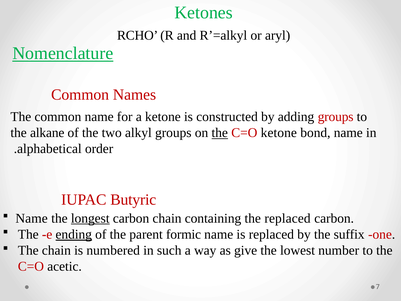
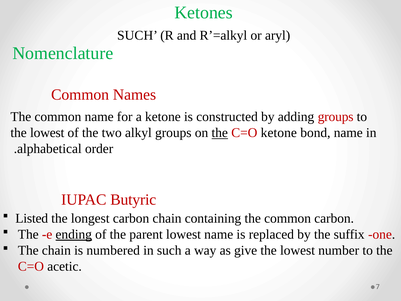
RCHO at (138, 35): RCHO -> SUCH
Nomenclature underline: present -> none
alkane at (47, 133): alkane -> lowest
Name at (32, 218): Name -> Listed
longest underline: present -> none
containing the replaced: replaced -> common
parent formic: formic -> lowest
